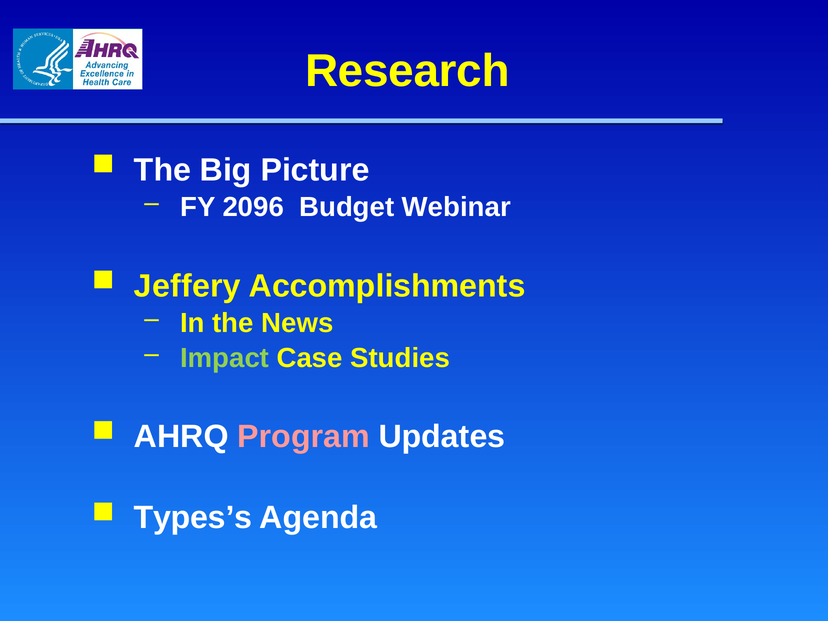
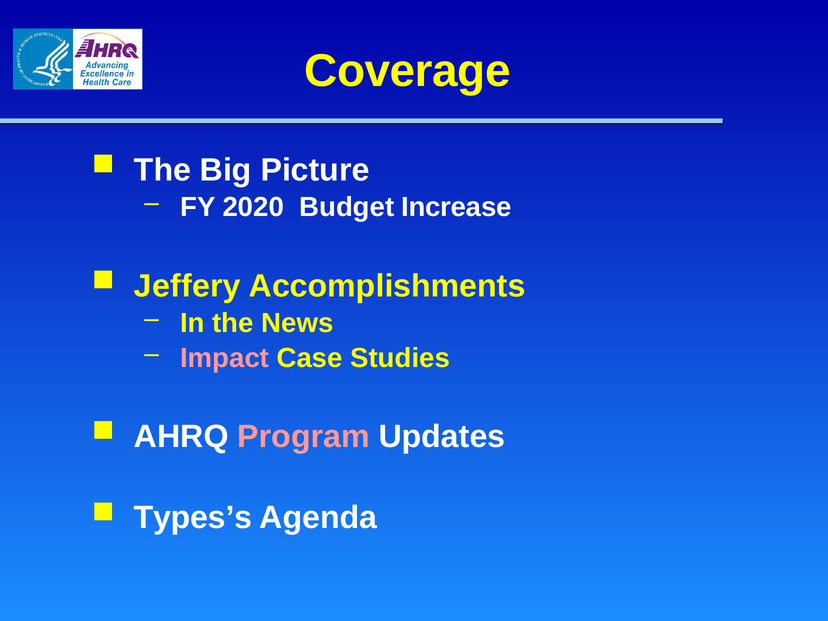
Research: Research -> Coverage
2096: 2096 -> 2020
Webinar: Webinar -> Increase
Impact colour: light green -> pink
